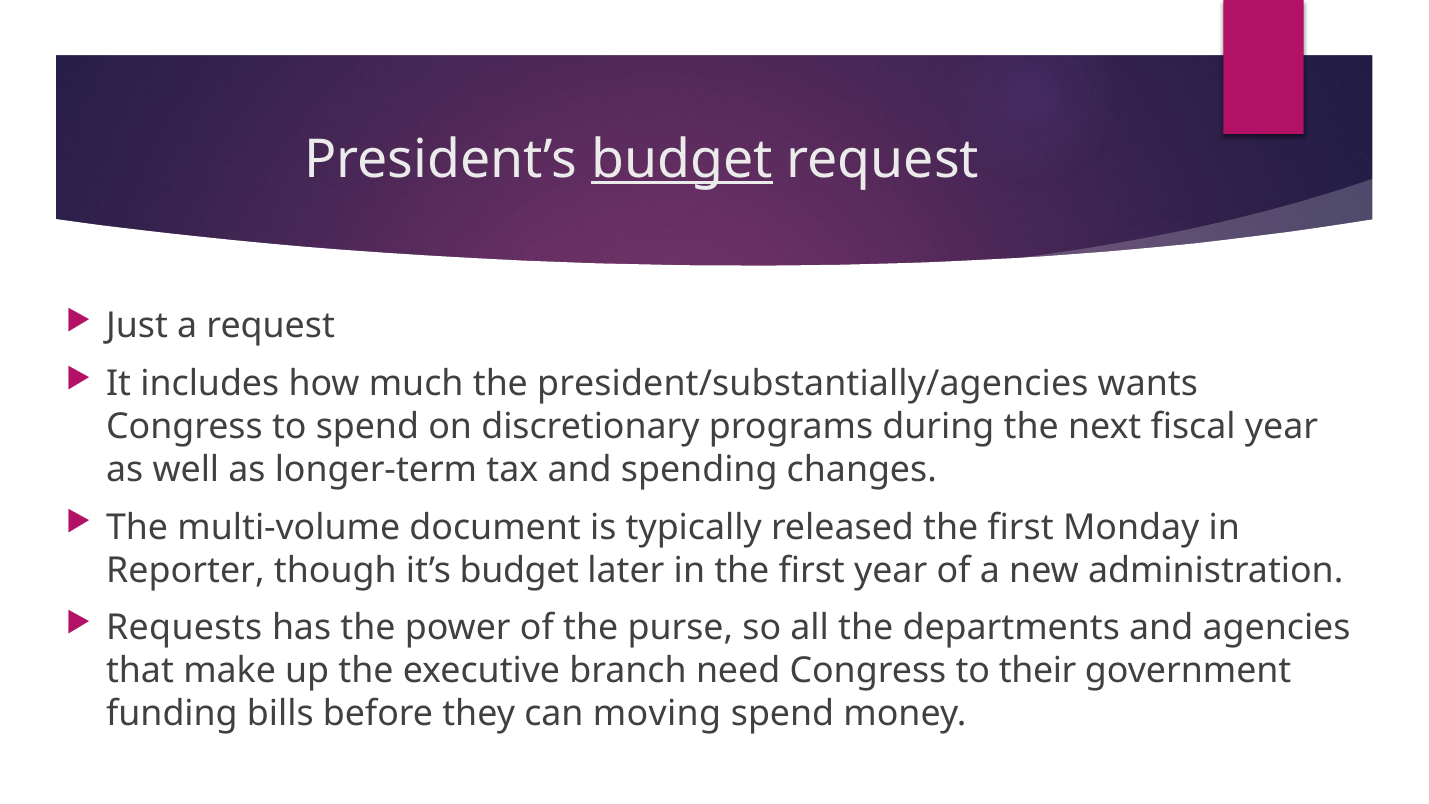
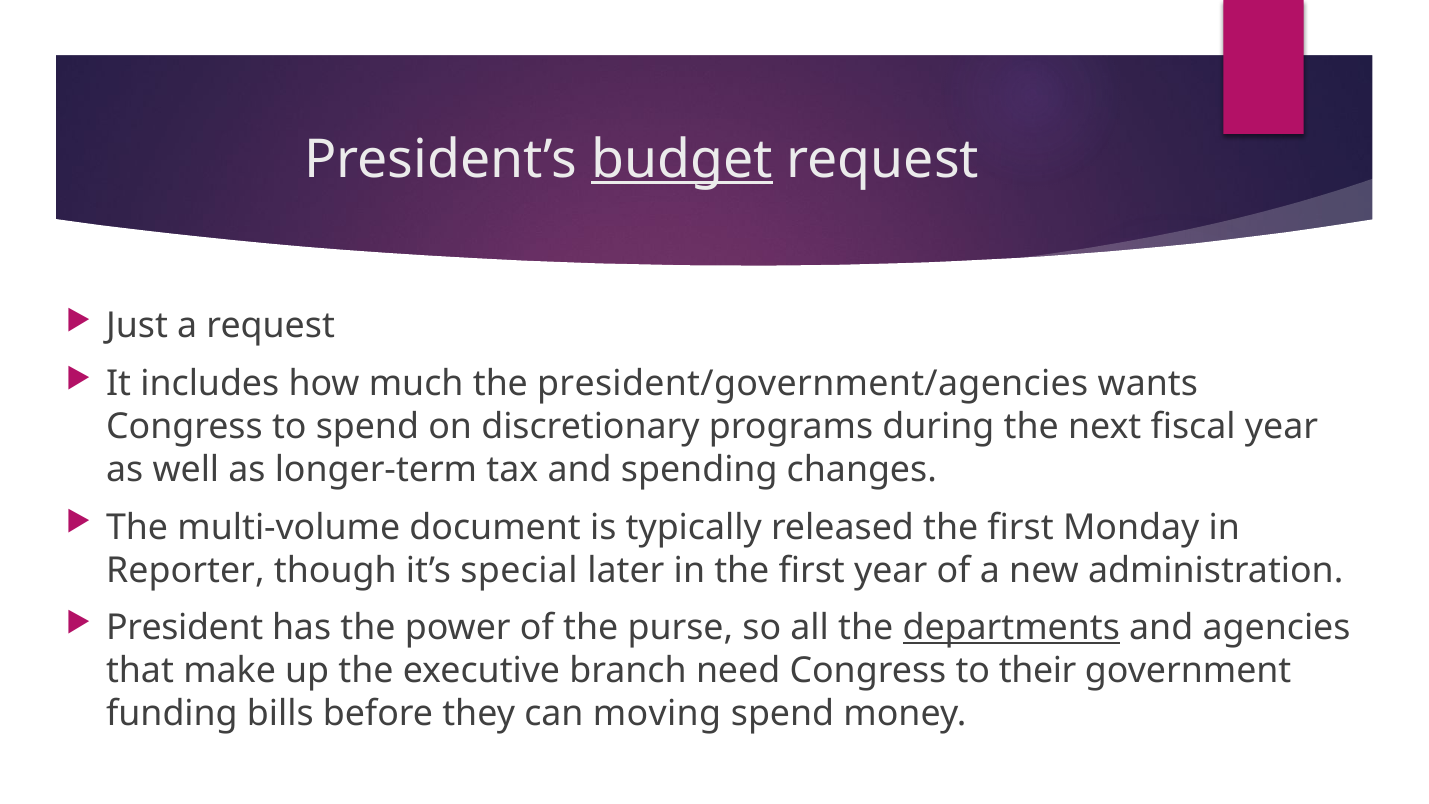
president/substantially/agencies: president/substantially/agencies -> president/government/agencies
it’s budget: budget -> special
Requests: Requests -> President
departments underline: none -> present
